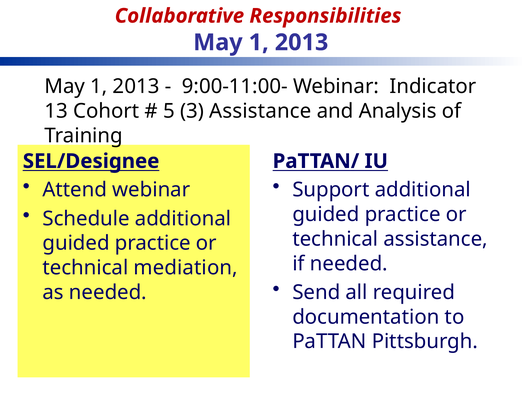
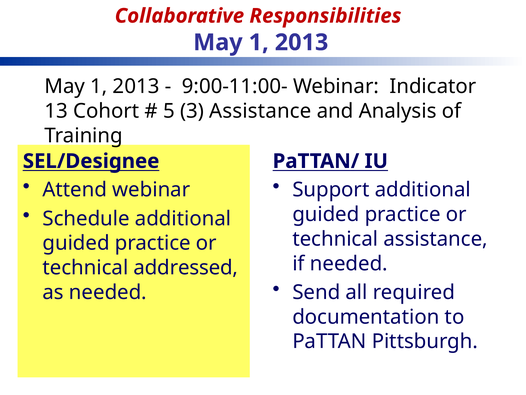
mediation: mediation -> addressed
